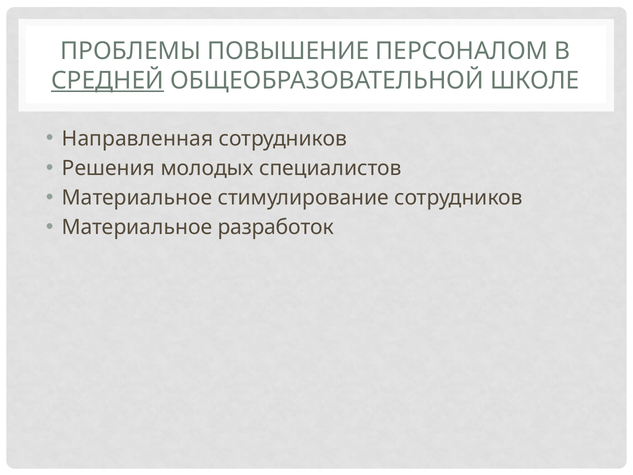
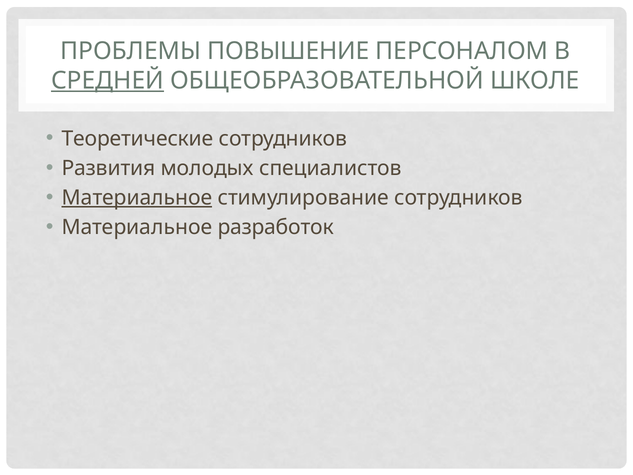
Направленная: Направленная -> Теоретические
Решения: Решения -> Развития
Материальное at (137, 198) underline: none -> present
